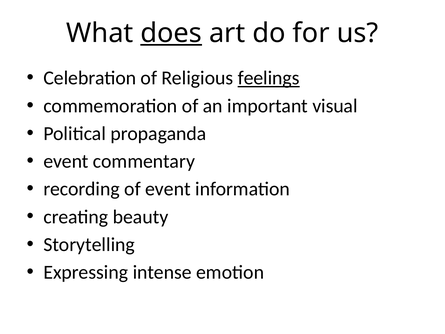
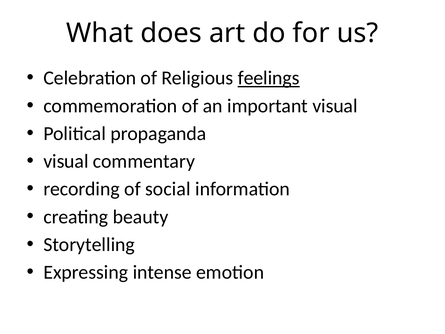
does underline: present -> none
event at (66, 161): event -> visual
of event: event -> social
